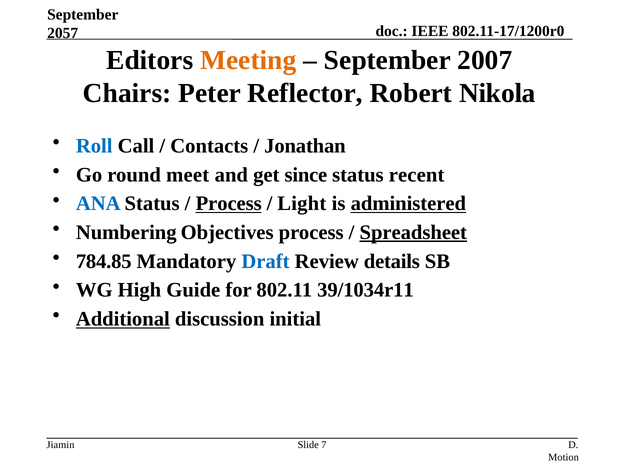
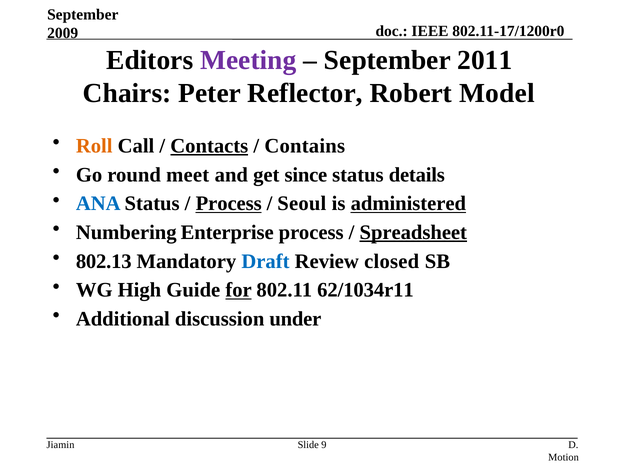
2057: 2057 -> 2009
Meeting colour: orange -> purple
2007: 2007 -> 2011
Nikola: Nikola -> Model
Roll colour: blue -> orange
Contacts underline: none -> present
Jonathan: Jonathan -> Contains
recent: recent -> details
Light: Light -> Seoul
Objectives: Objectives -> Enterprise
784.85: 784.85 -> 802.13
details: details -> closed
for underline: none -> present
39/1034r11: 39/1034r11 -> 62/1034r11
Additional underline: present -> none
initial: initial -> under
7: 7 -> 9
